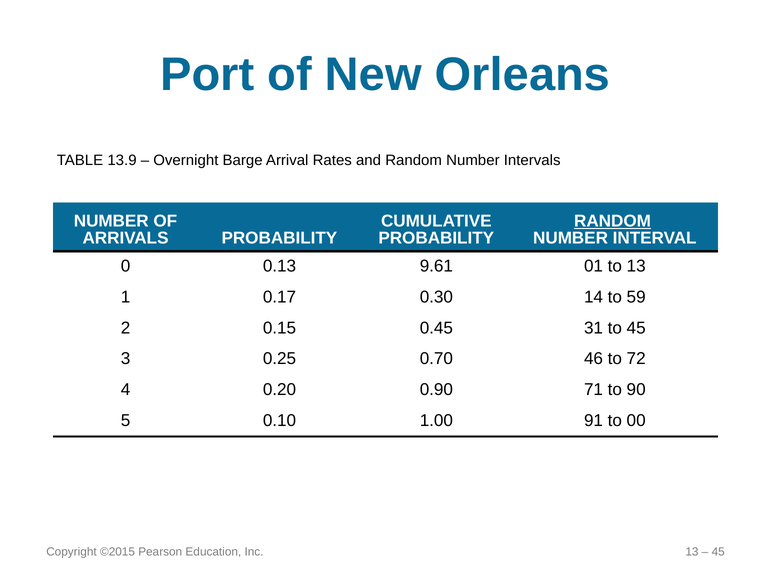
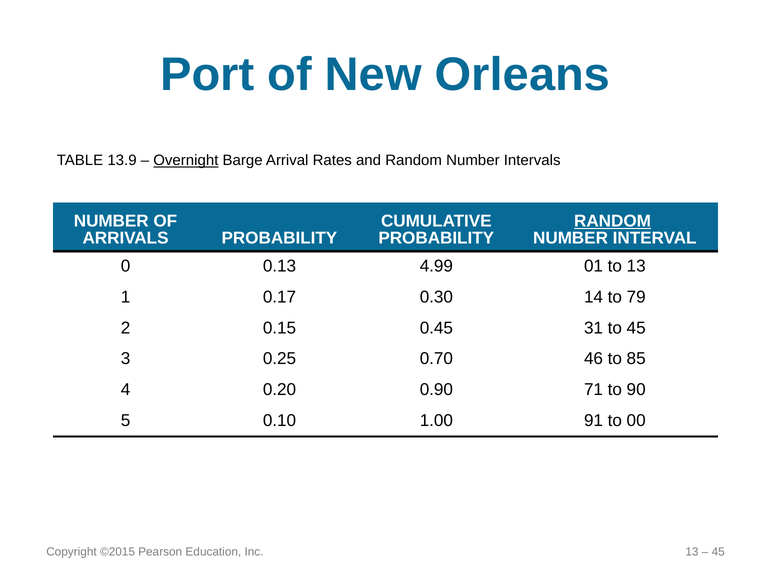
Overnight underline: none -> present
9.61: 9.61 -> 4.99
59: 59 -> 79
72: 72 -> 85
